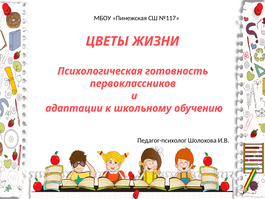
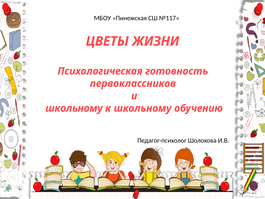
адаптации at (74, 108): адаптации -> школьному
